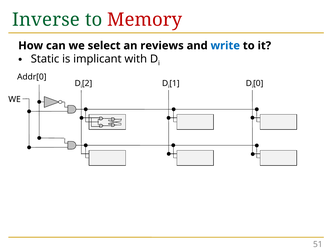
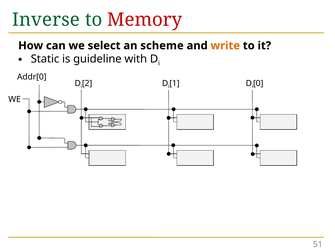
reviews: reviews -> scheme
write colour: blue -> orange
implicant: implicant -> guideline
